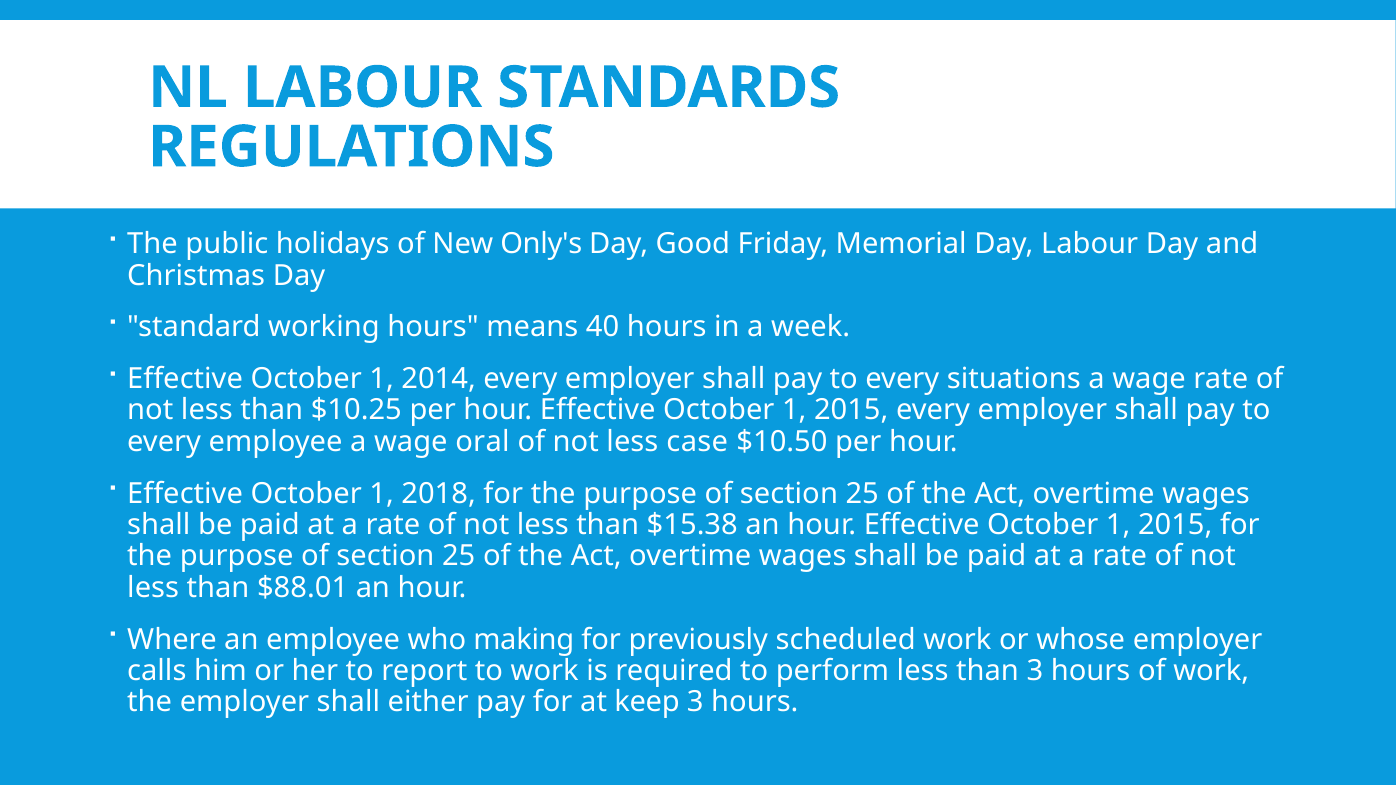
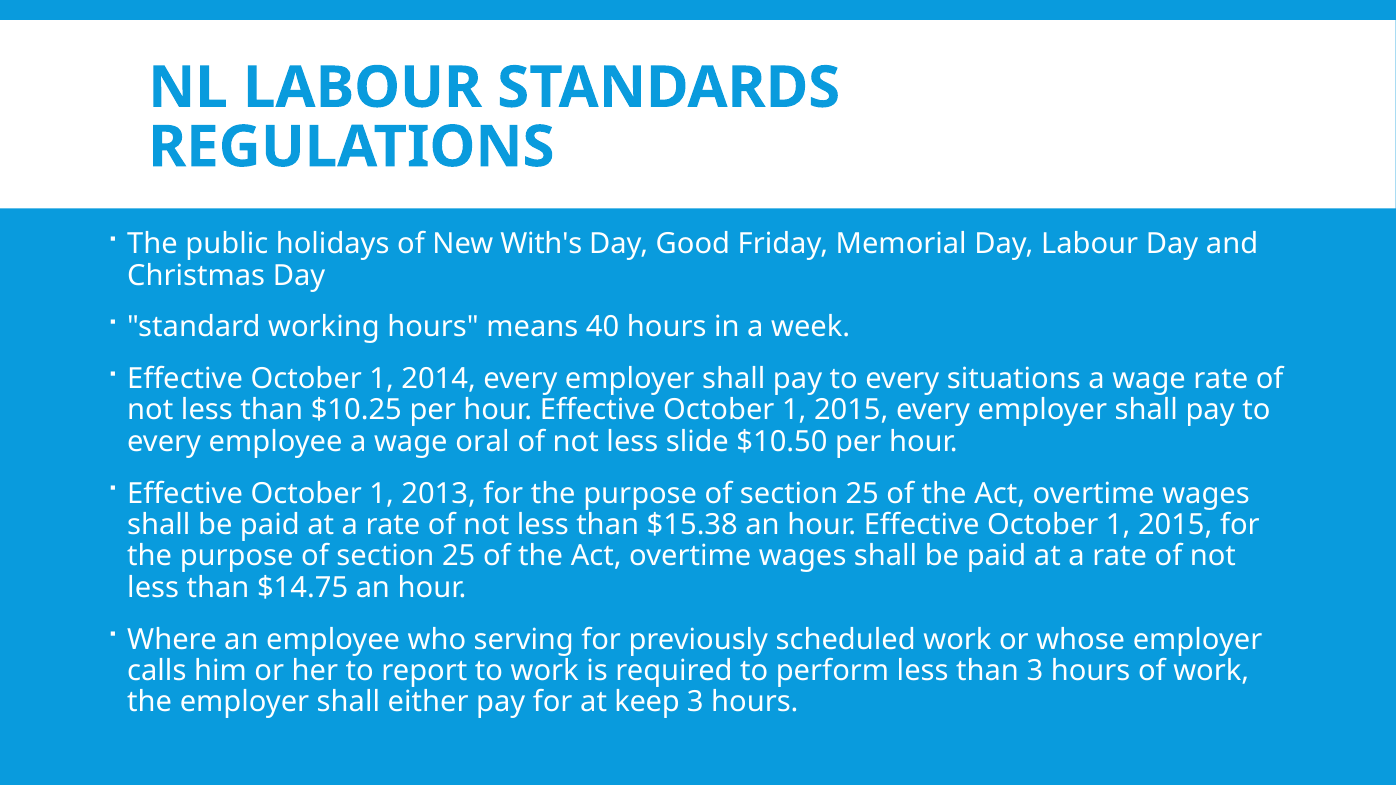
Only's: Only's -> With's
case: case -> slide
2018: 2018 -> 2013
$88.01: $88.01 -> $14.75
making: making -> serving
